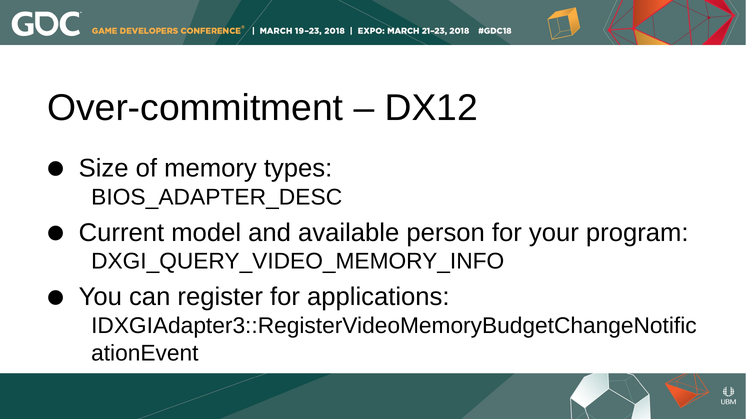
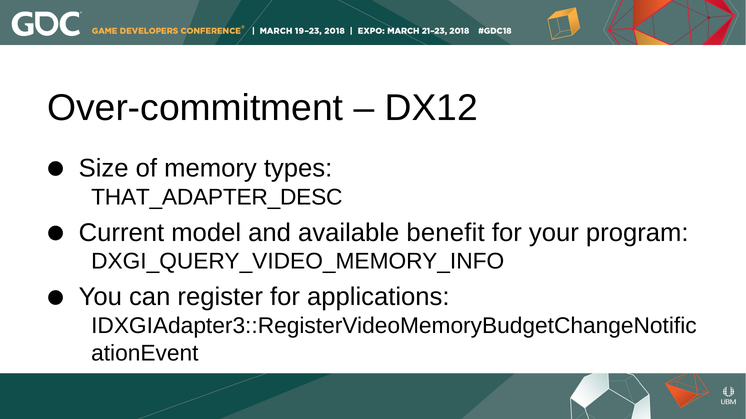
BIOS_ADAPTER_DESC: BIOS_ADAPTER_DESC -> THAT_ADAPTER_DESC
person: person -> benefit
